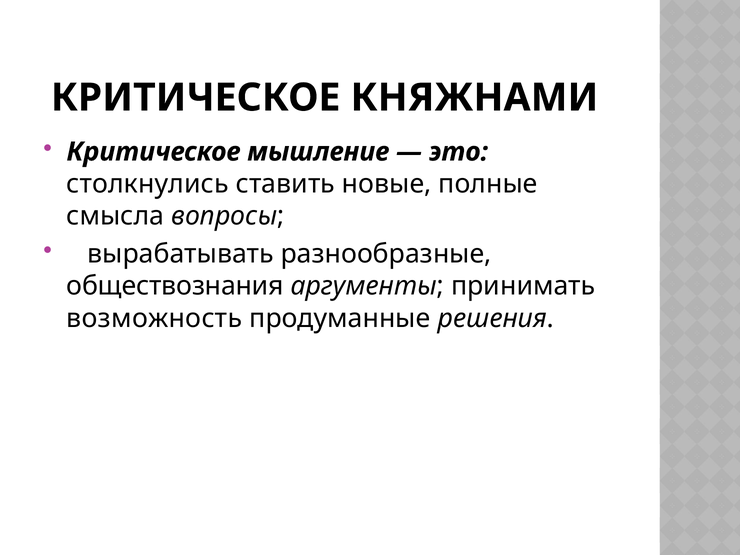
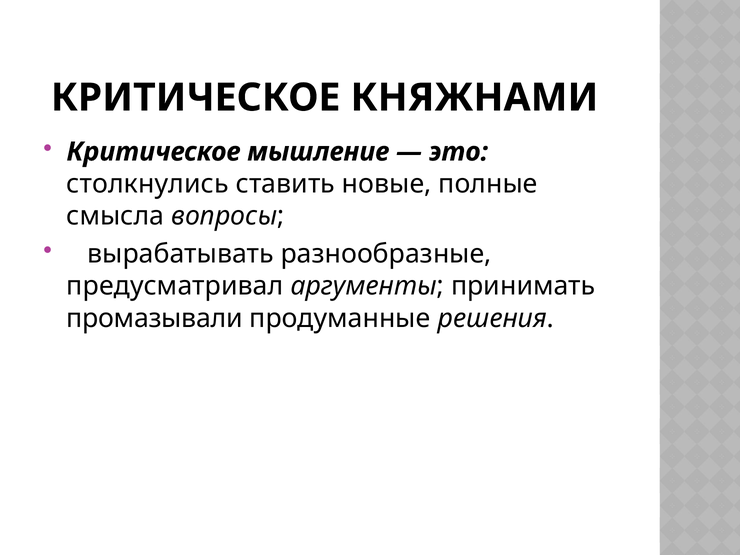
обществознания: обществознания -> предусматривал
возможность: возможность -> промазывали
